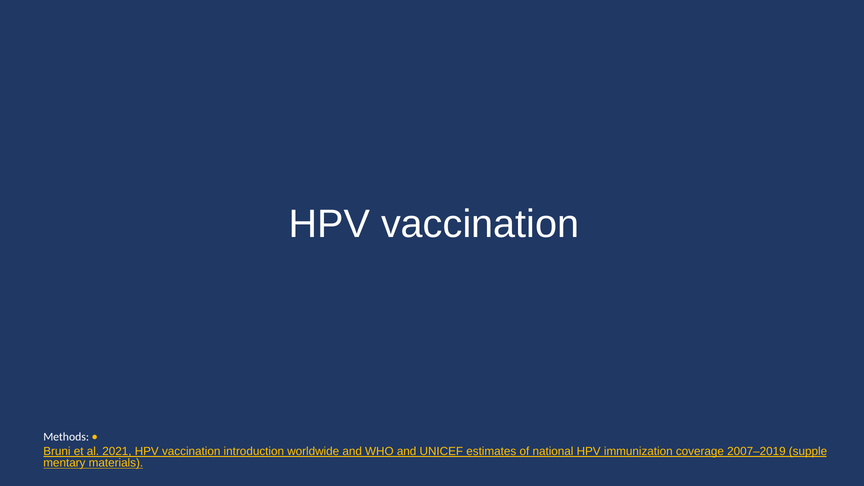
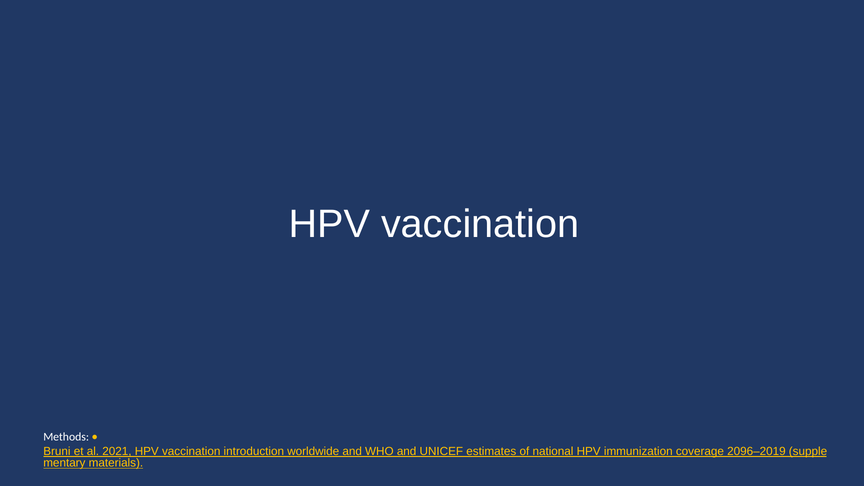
2007–2019: 2007–2019 -> 2096–2019
